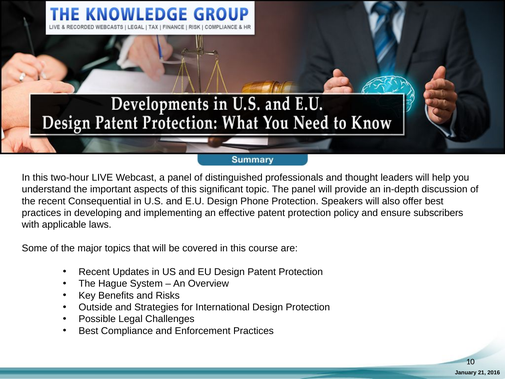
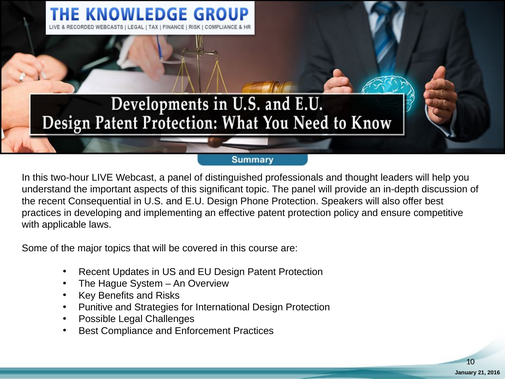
subscribers: subscribers -> competitive
Outside: Outside -> Punitive
